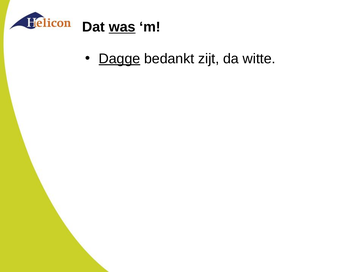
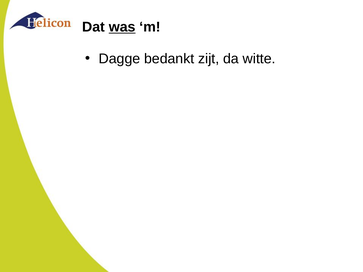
Dagge underline: present -> none
